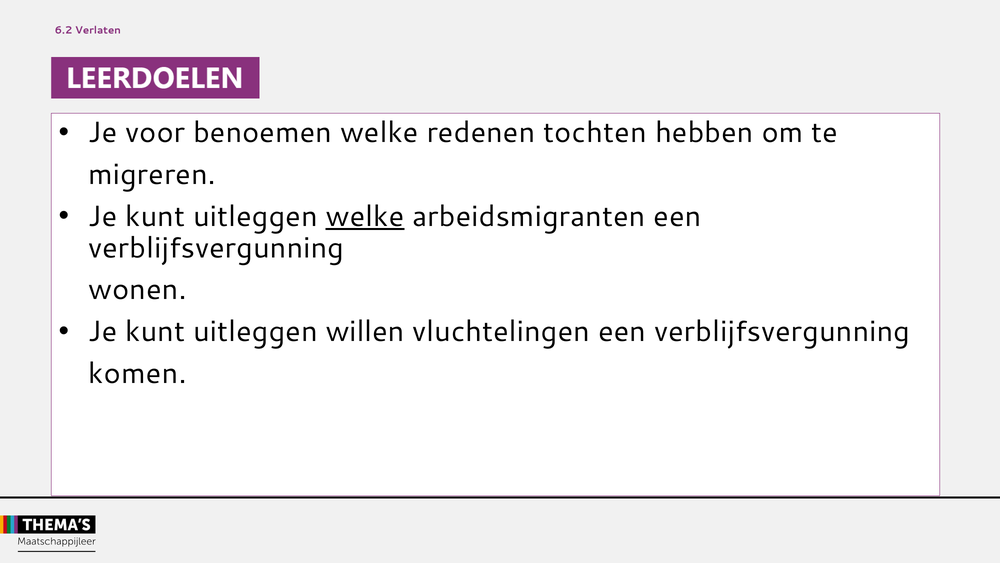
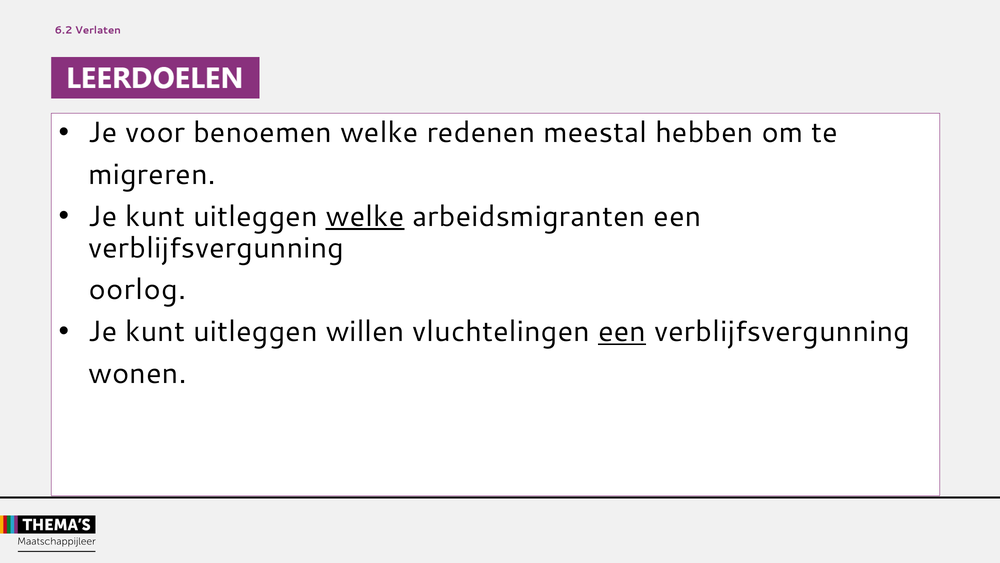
tochten: tochten -> meestal
wonen: wonen -> oorlog
een at (622, 331) underline: none -> present
komen: komen -> wonen
